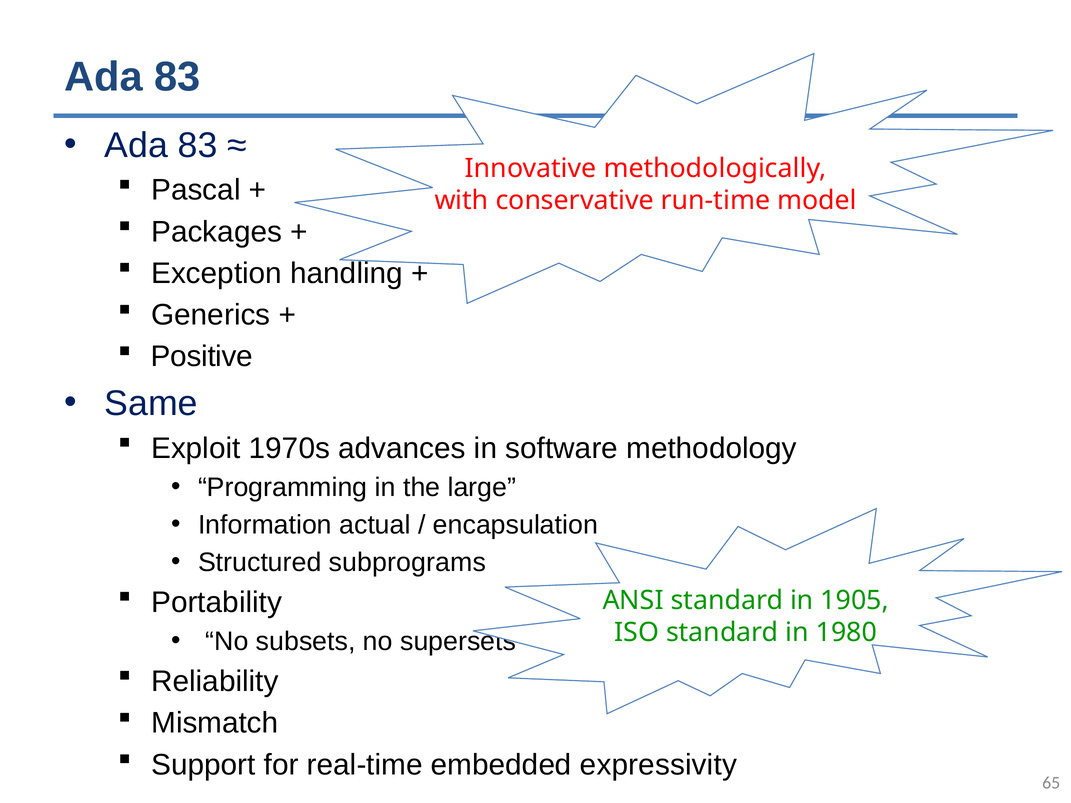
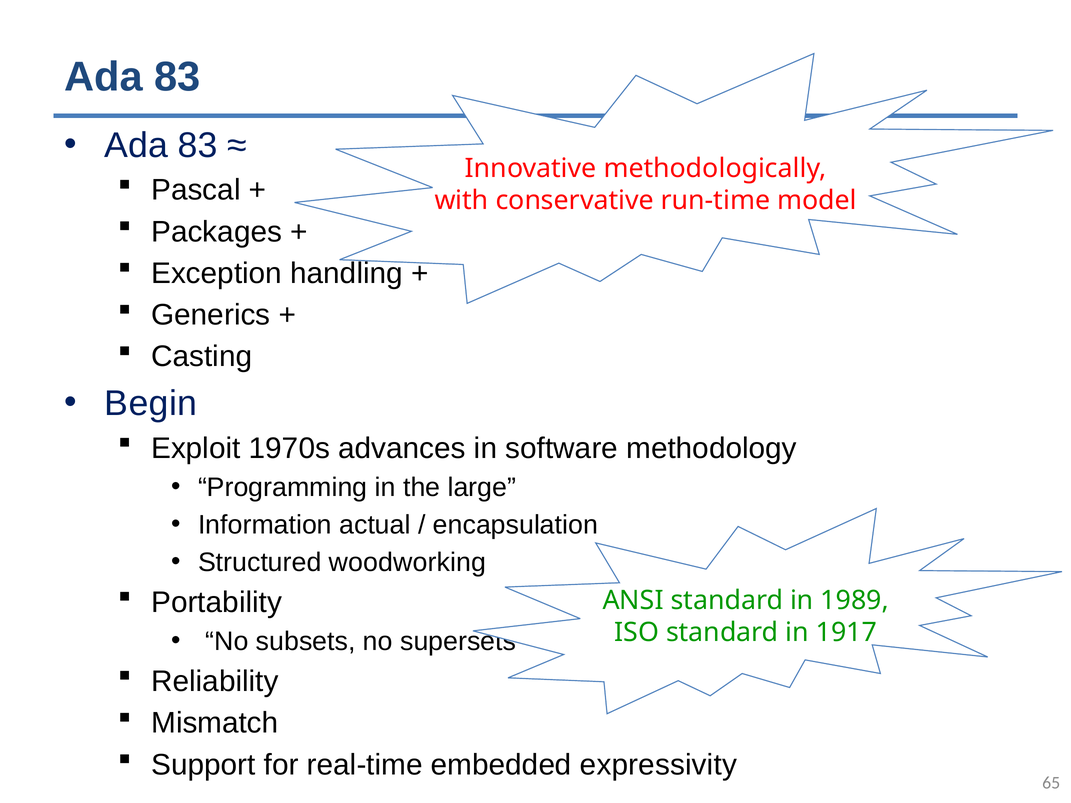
Positive: Positive -> Casting
Same: Same -> Begin
subprograms: subprograms -> woodworking
1905: 1905 -> 1989
1980: 1980 -> 1917
